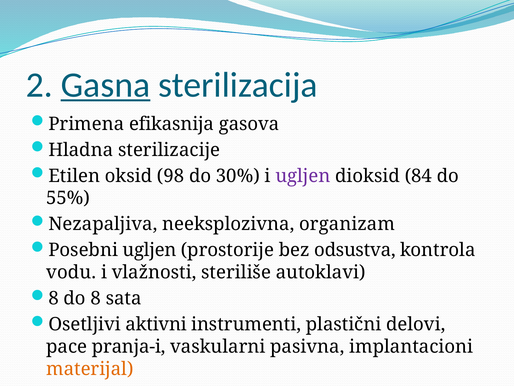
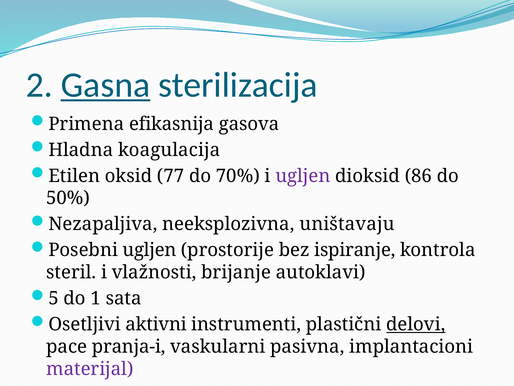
sterilizacije: sterilizacije -> koagulacija
98: 98 -> 77
30%: 30% -> 70%
84: 84 -> 86
55%: 55% -> 50%
organizam: organizam -> uništavaju
odsustva: odsustva -> ispiranje
vodu: vodu -> steril
steriliše: steriliše -> brijanje
8 at (54, 298): 8 -> 5
do 8: 8 -> 1
delovi underline: none -> present
materijal colour: orange -> purple
